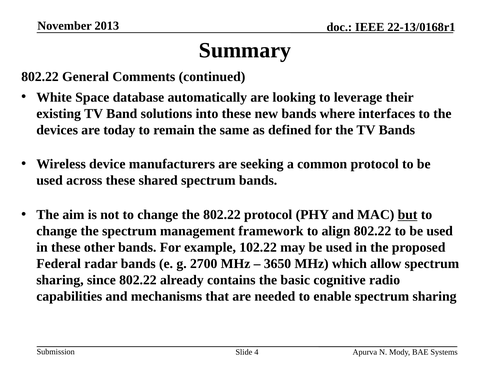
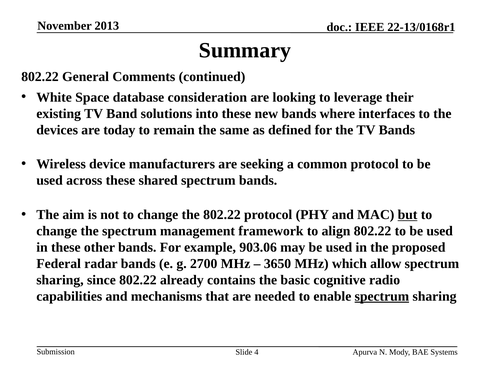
automatically: automatically -> consideration
102.22: 102.22 -> 903.06
spectrum at (382, 297) underline: none -> present
